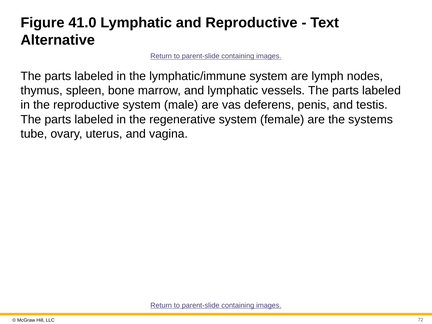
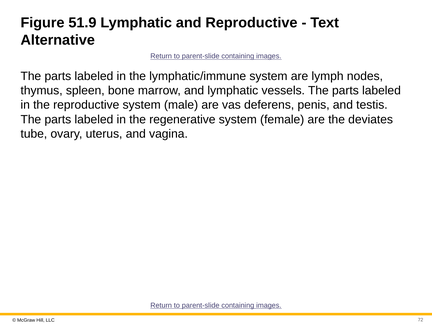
41.0: 41.0 -> 51.9
systems: systems -> deviates
